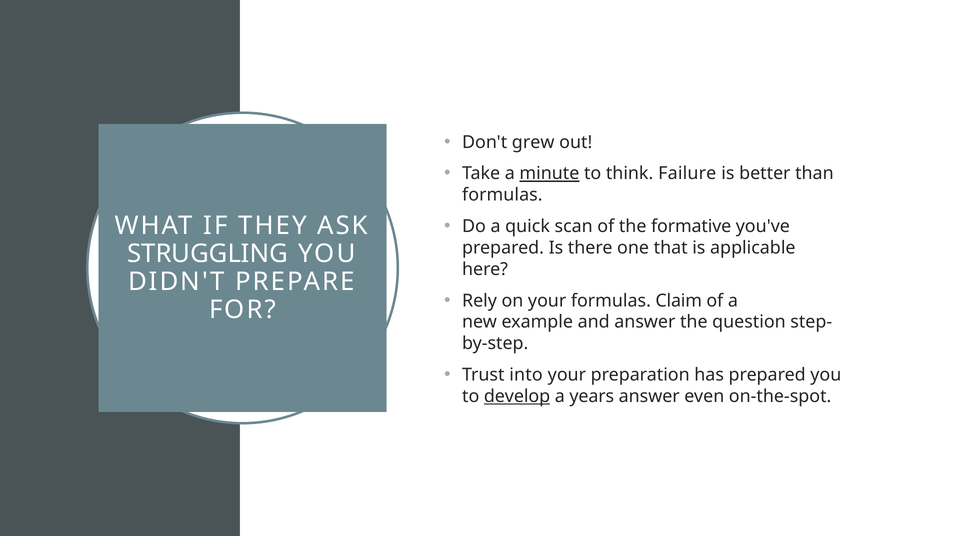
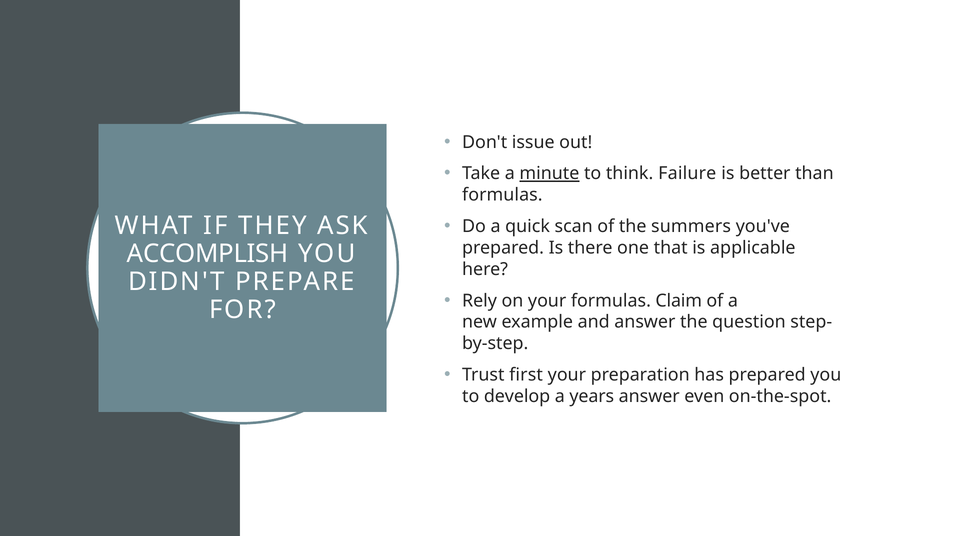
grew: grew -> issue
formative: formative -> summers
STRUGGLING: STRUGGLING -> ACCOMPLISH
into: into -> first
develop underline: present -> none
